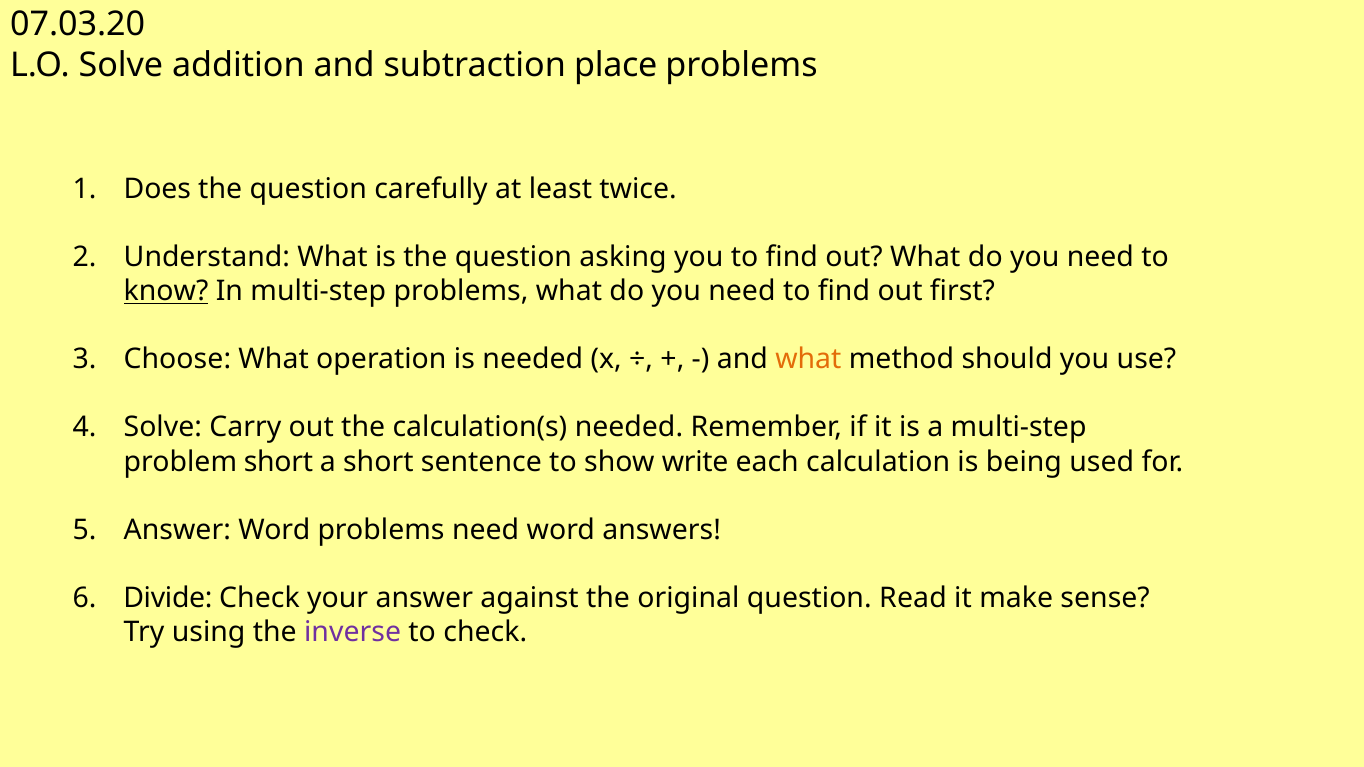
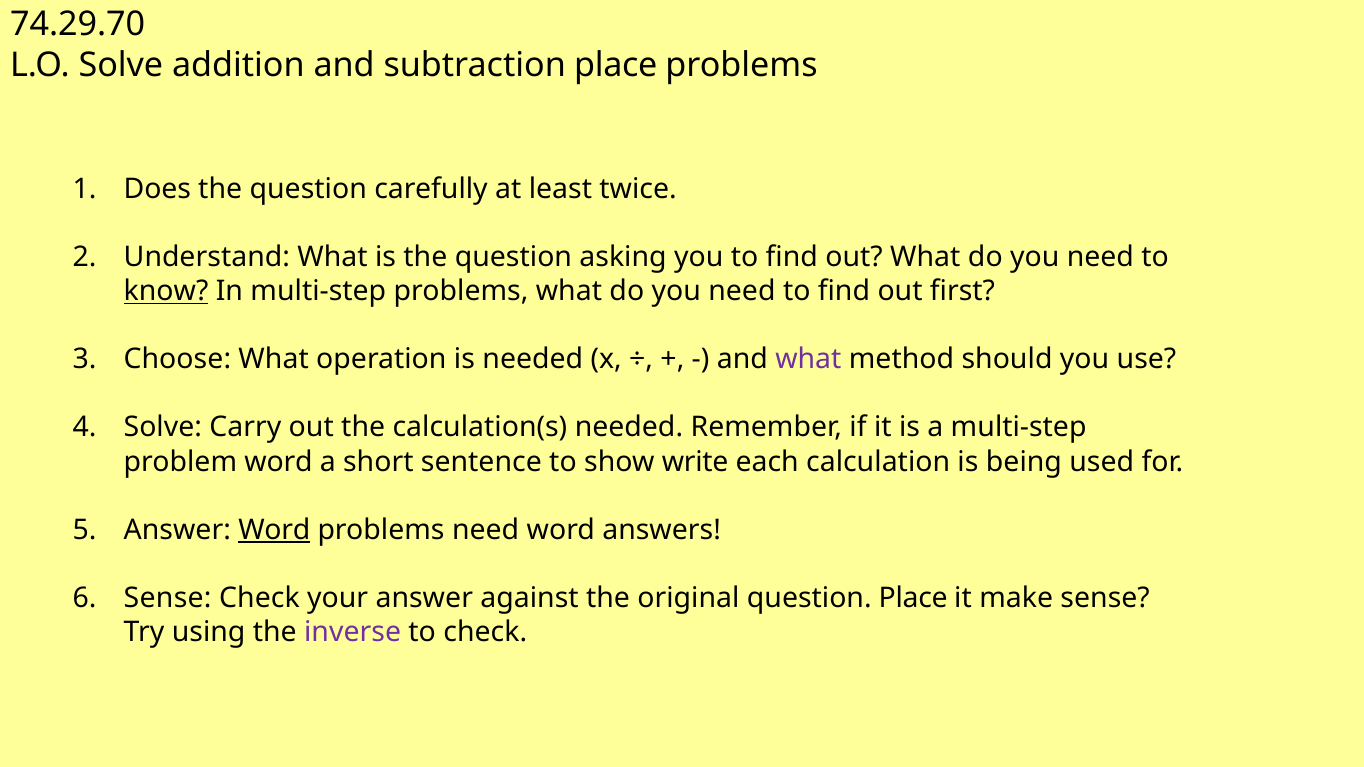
07.03.20: 07.03.20 -> 74.29.70
what at (808, 359) colour: orange -> purple
problem short: short -> word
Word at (274, 530) underline: none -> present
Divide at (168, 598): Divide -> Sense
question Read: Read -> Place
